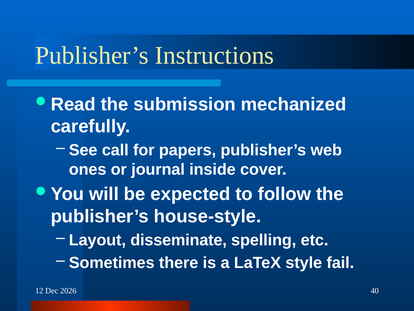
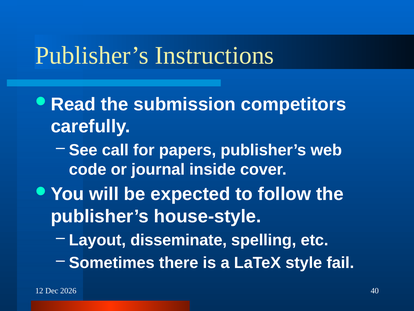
mechanized: mechanized -> competitors
ones: ones -> code
